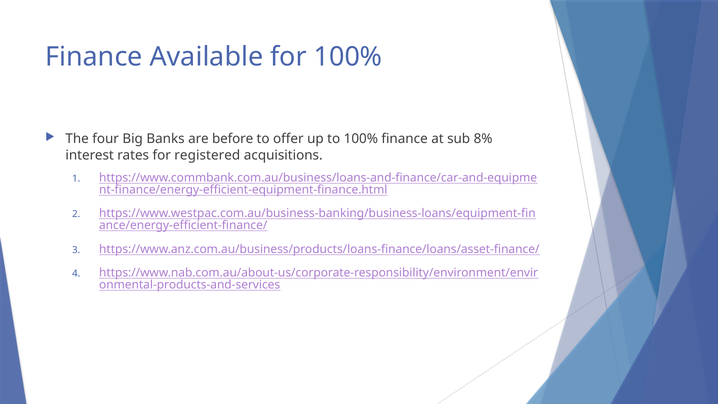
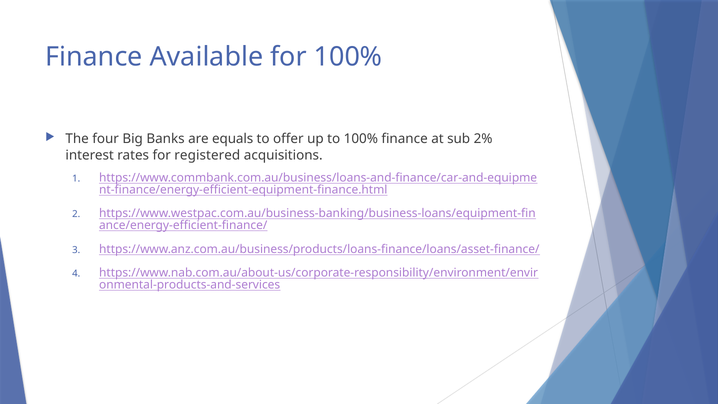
before: before -> equals
8%: 8% -> 2%
